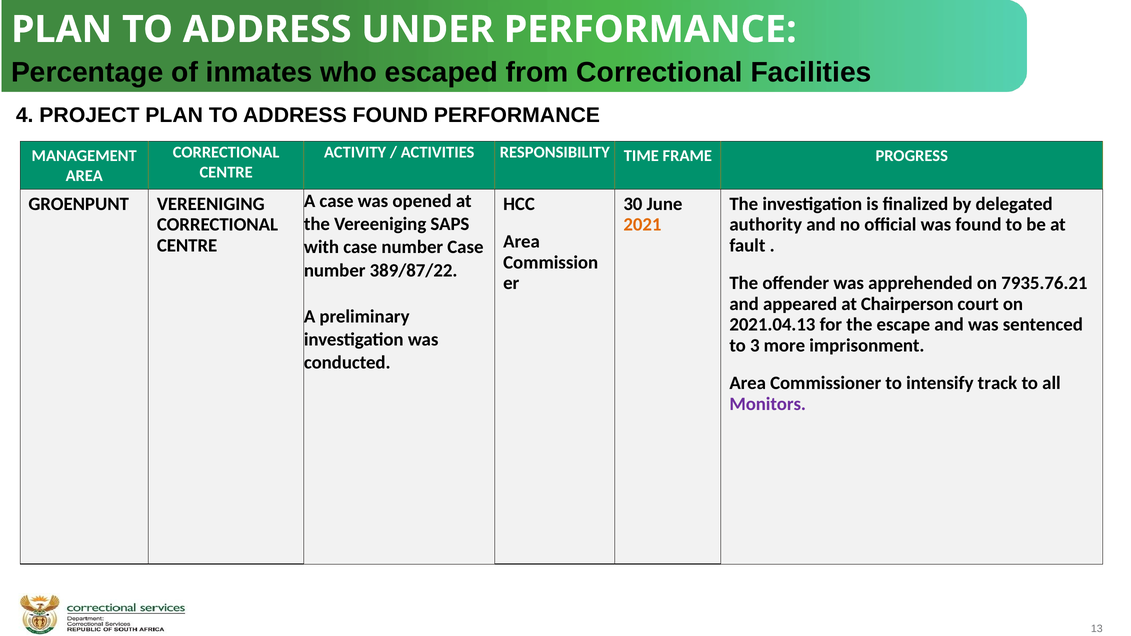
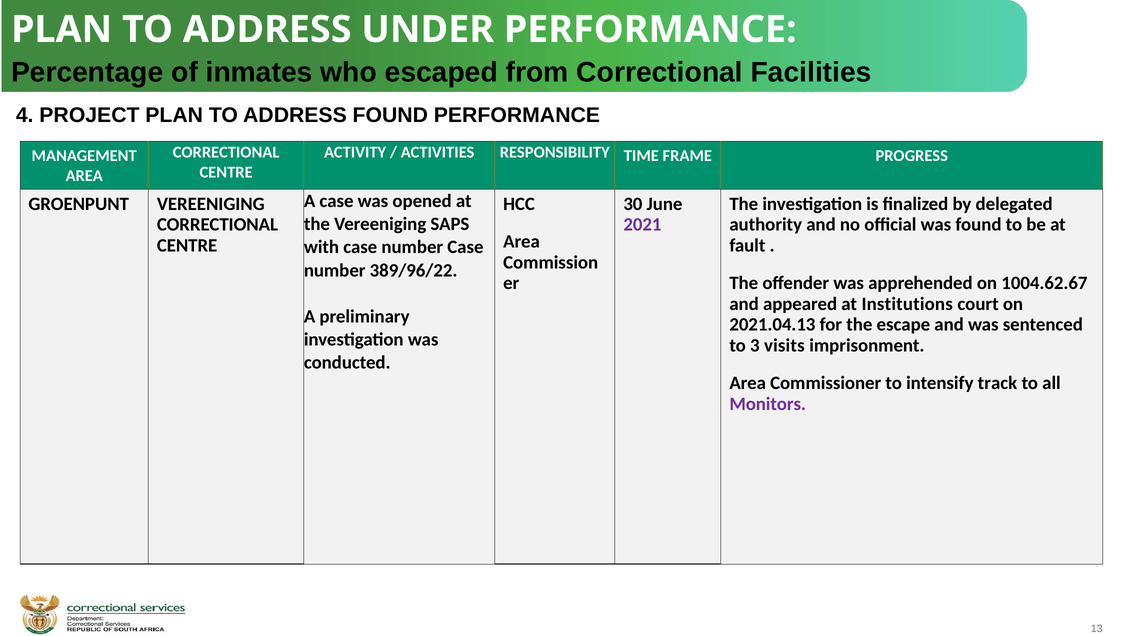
2021 colour: orange -> purple
389/87/22: 389/87/22 -> 389/96/22
7935.76.21: 7935.76.21 -> 1004.62.67
Chairperson: Chairperson -> Institutions
more: more -> visits
